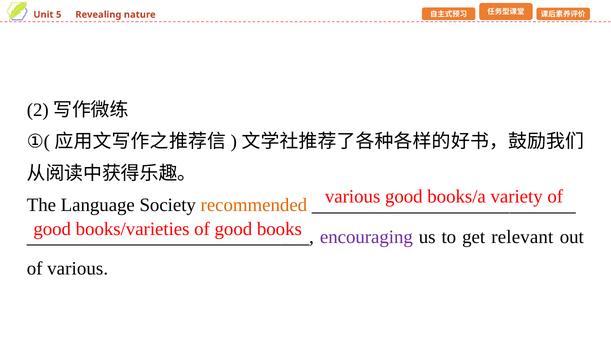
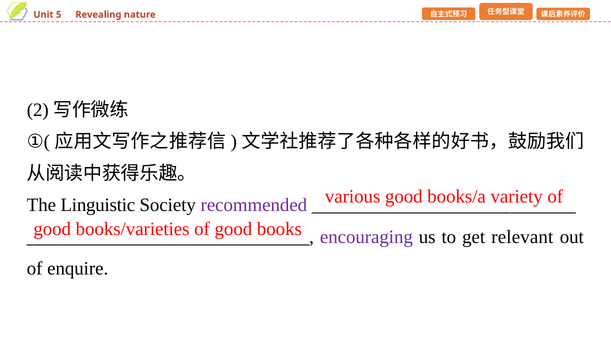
Language: Language -> Linguistic
recommended colour: orange -> purple
of various: various -> enquire
